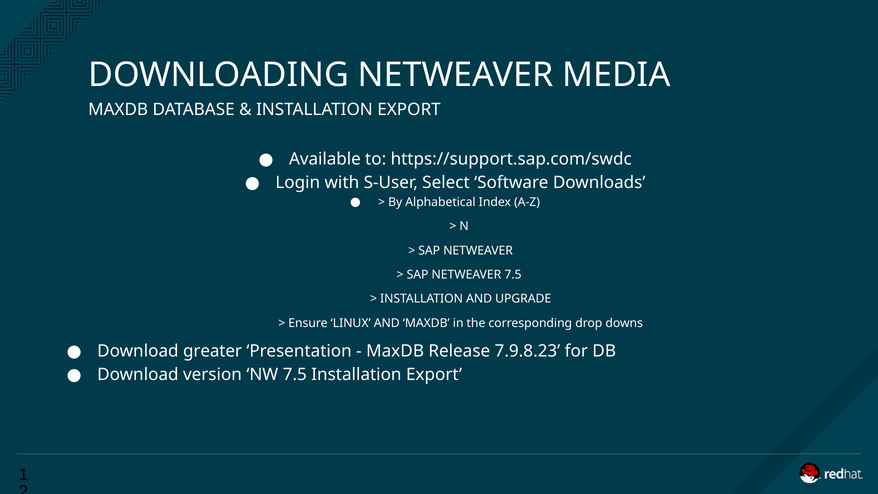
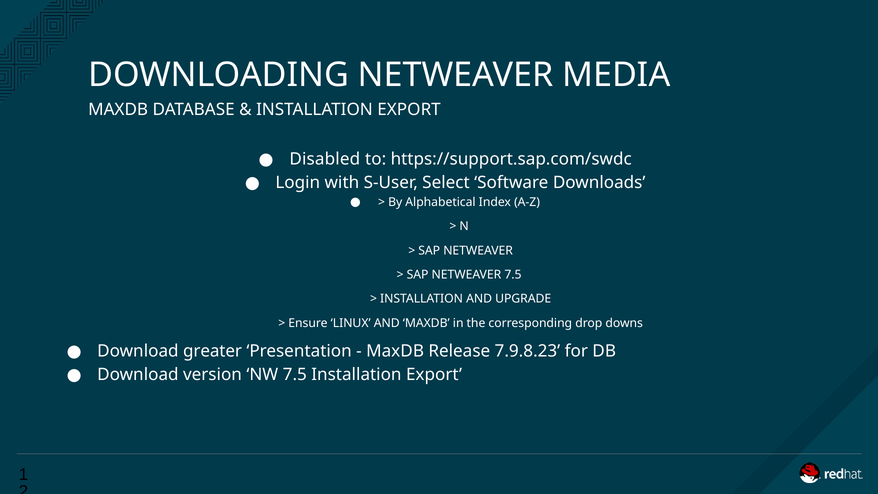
Available: Available -> Disabled
